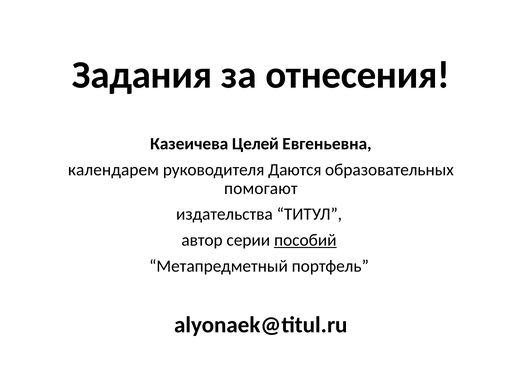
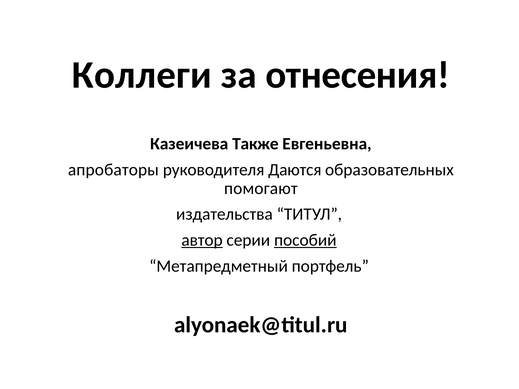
Задания: Задания -> Коллеги
Целей: Целей -> Также
календарем: календарем -> апробаторы
автор underline: none -> present
